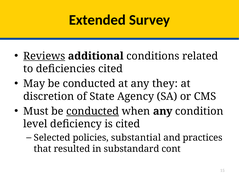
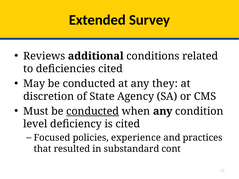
Reviews underline: present -> none
Selected: Selected -> Focused
substantial: substantial -> experience
